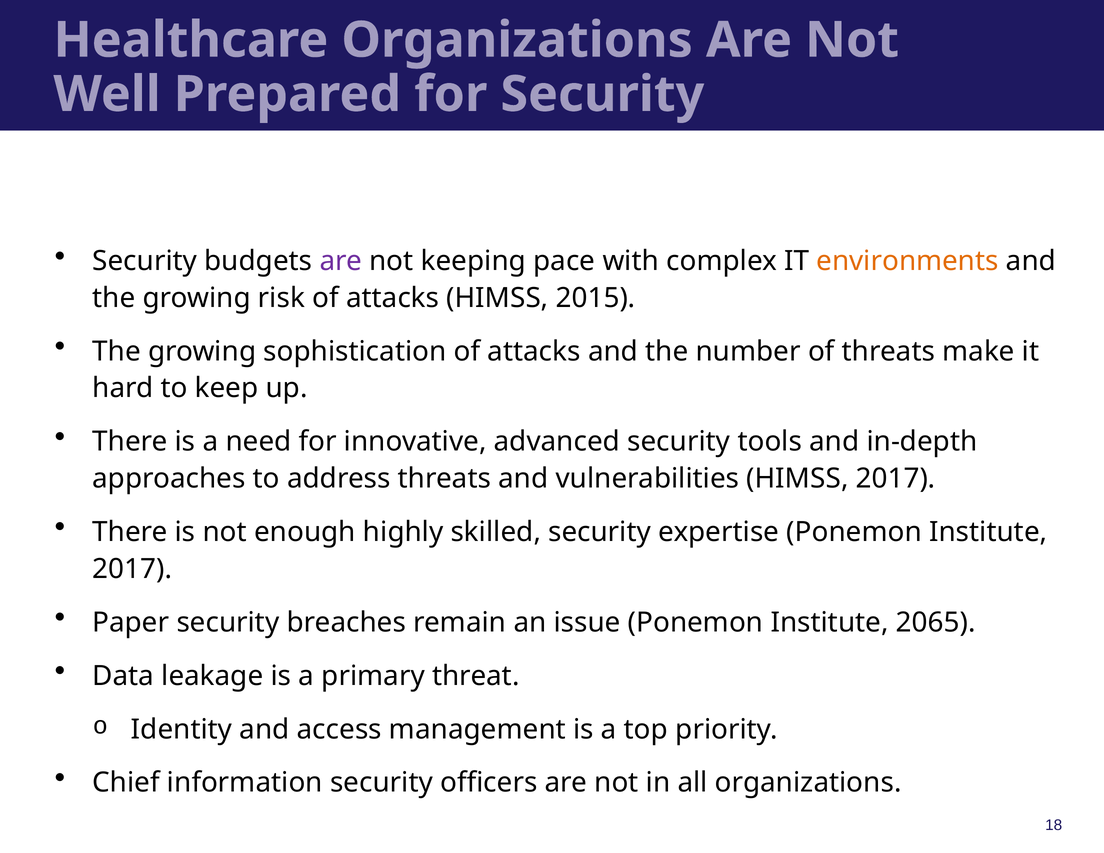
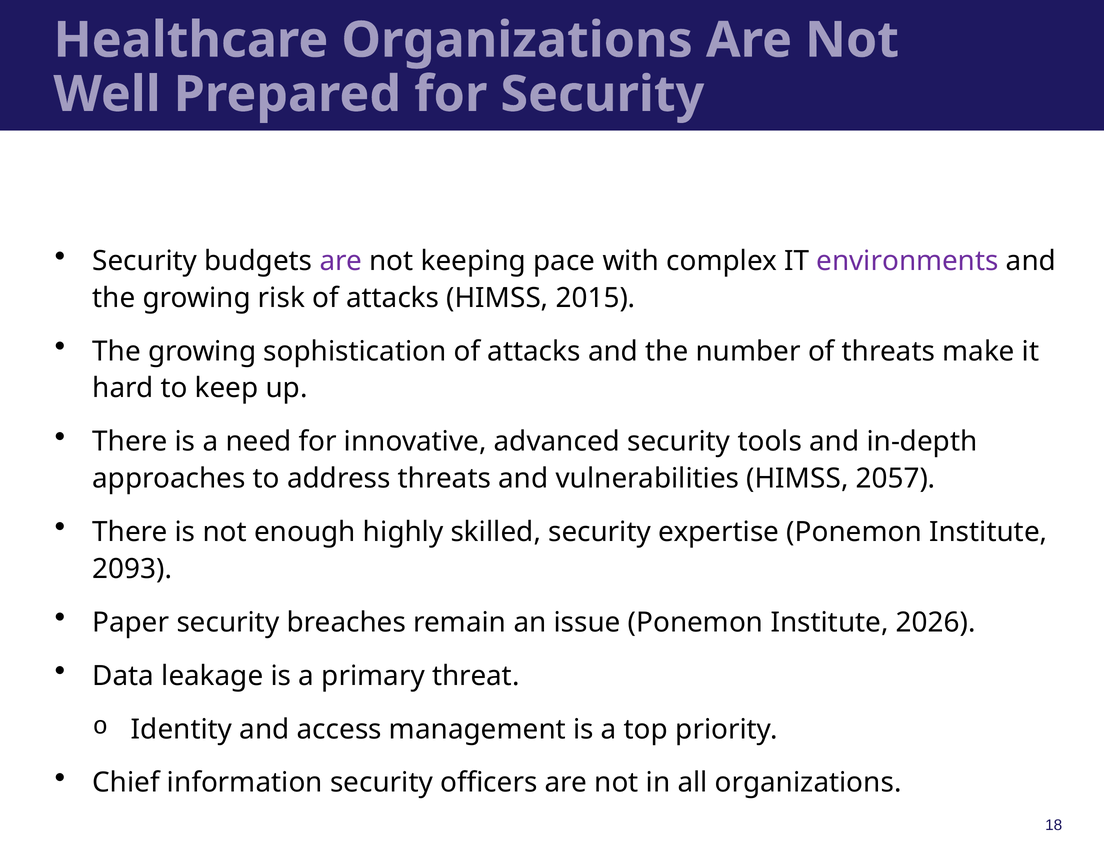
environments colour: orange -> purple
HIMSS 2017: 2017 -> 2057
2017 at (132, 569): 2017 -> 2093
2065: 2065 -> 2026
